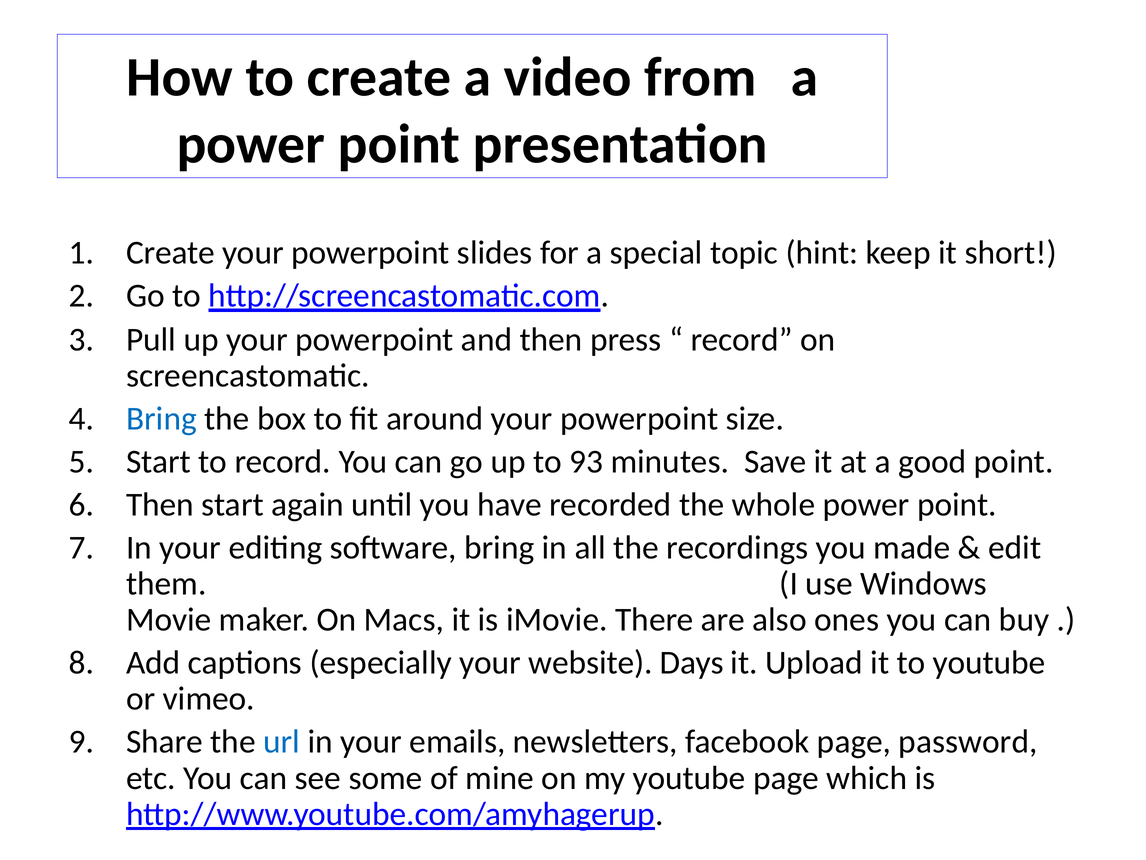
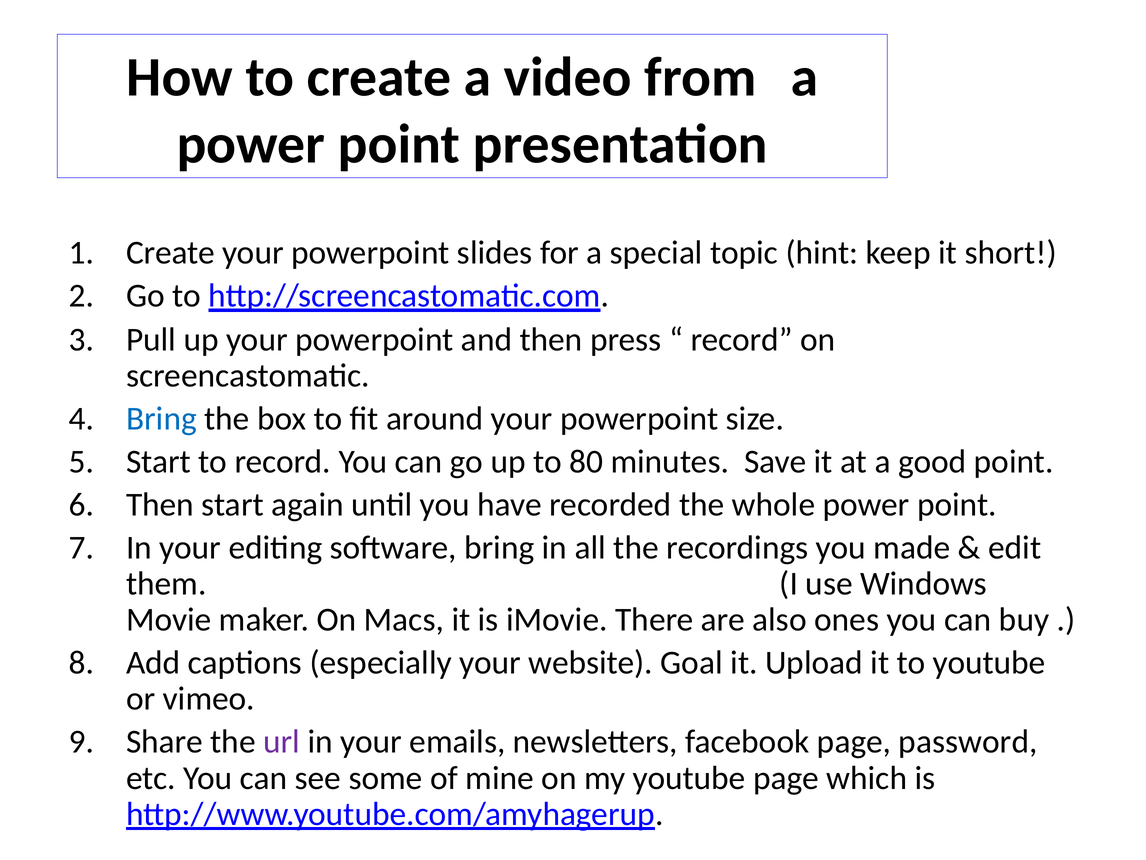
93: 93 -> 80
Days: Days -> Goal
url colour: blue -> purple
